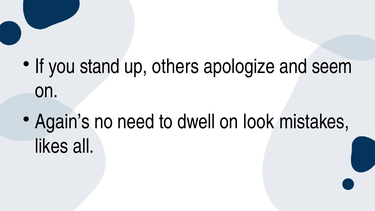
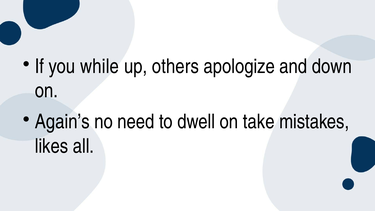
stand: stand -> while
seem: seem -> down
look: look -> take
